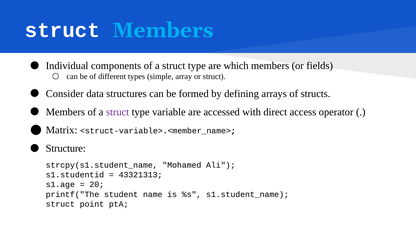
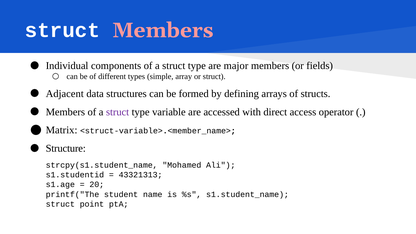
Members at (163, 30) colour: light blue -> pink
which: which -> major
Consider: Consider -> Adjacent
